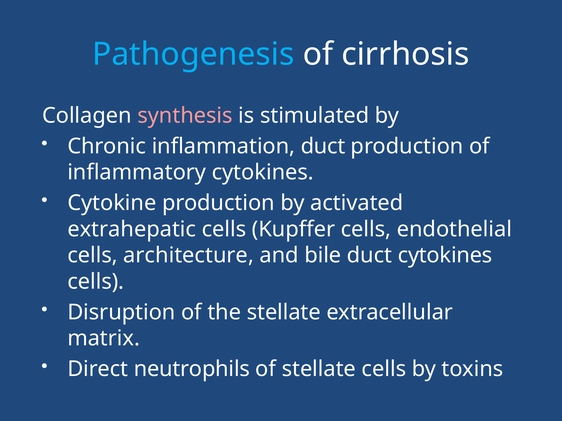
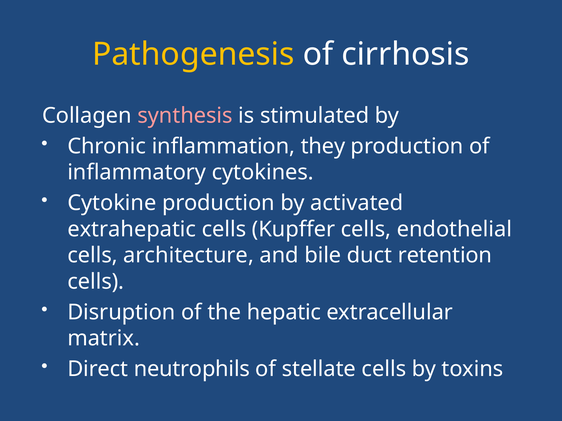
Pathogenesis colour: light blue -> yellow
inflammation duct: duct -> they
duct cytokines: cytokines -> retention
the stellate: stellate -> hepatic
